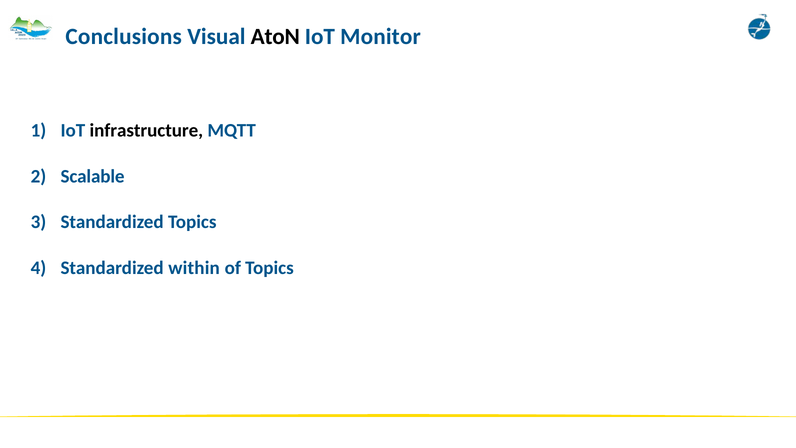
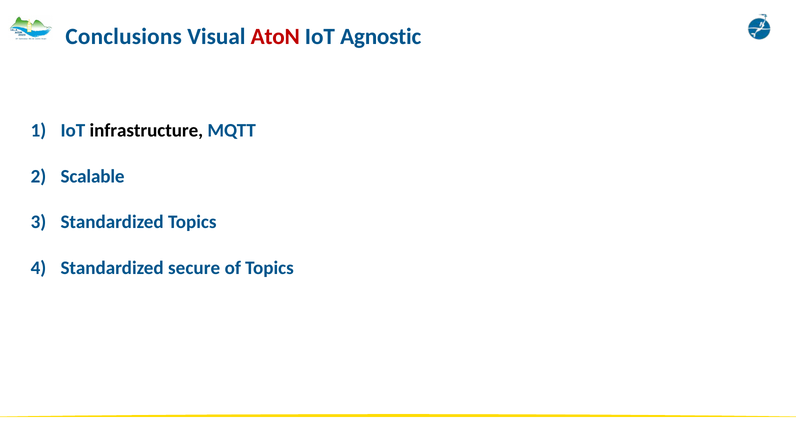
AtoN colour: black -> red
Monitor: Monitor -> Agnostic
within: within -> secure
